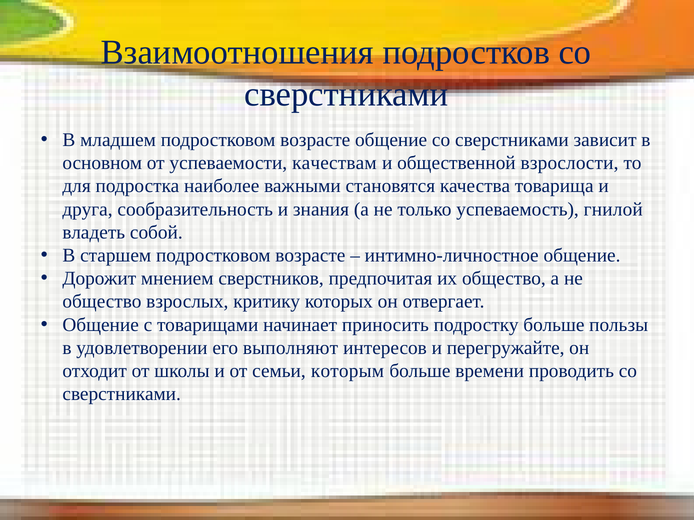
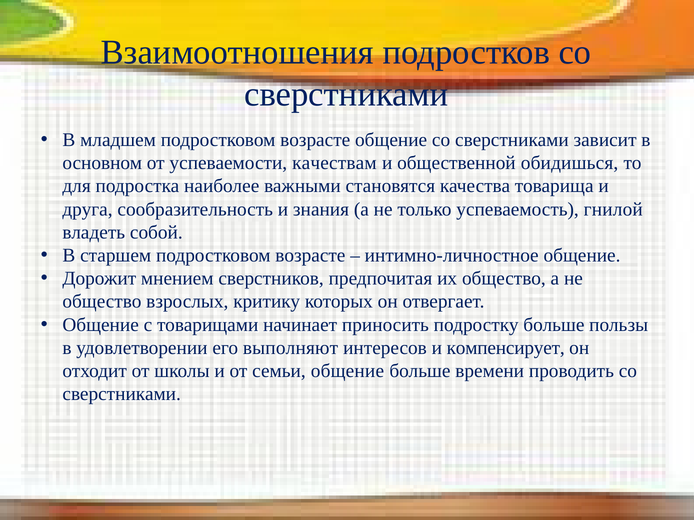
взрослости: взрослости -> обидишься
перегружайте: перегружайте -> компенсирует
семьи которым: которым -> общение
